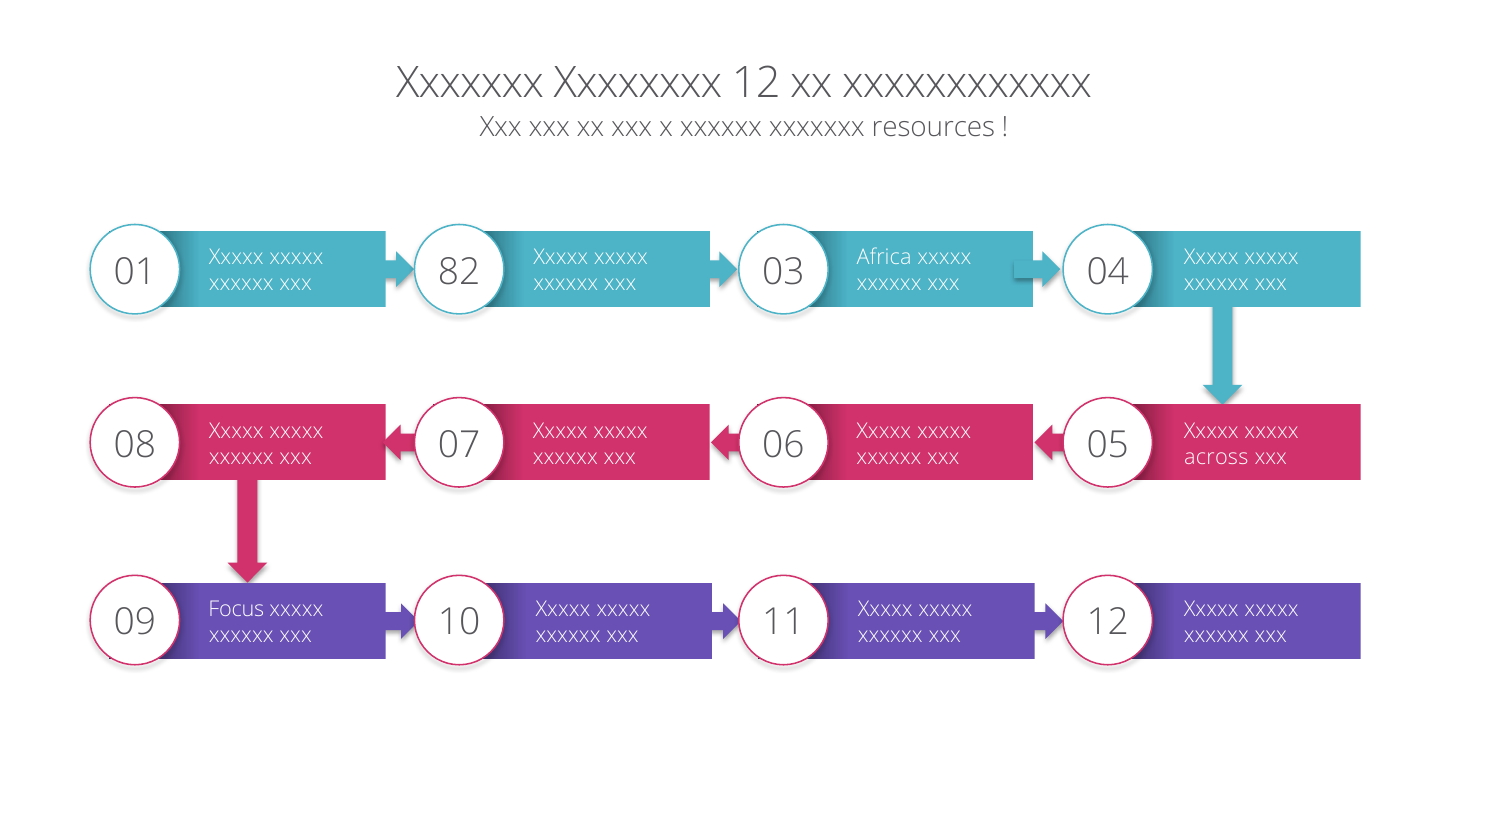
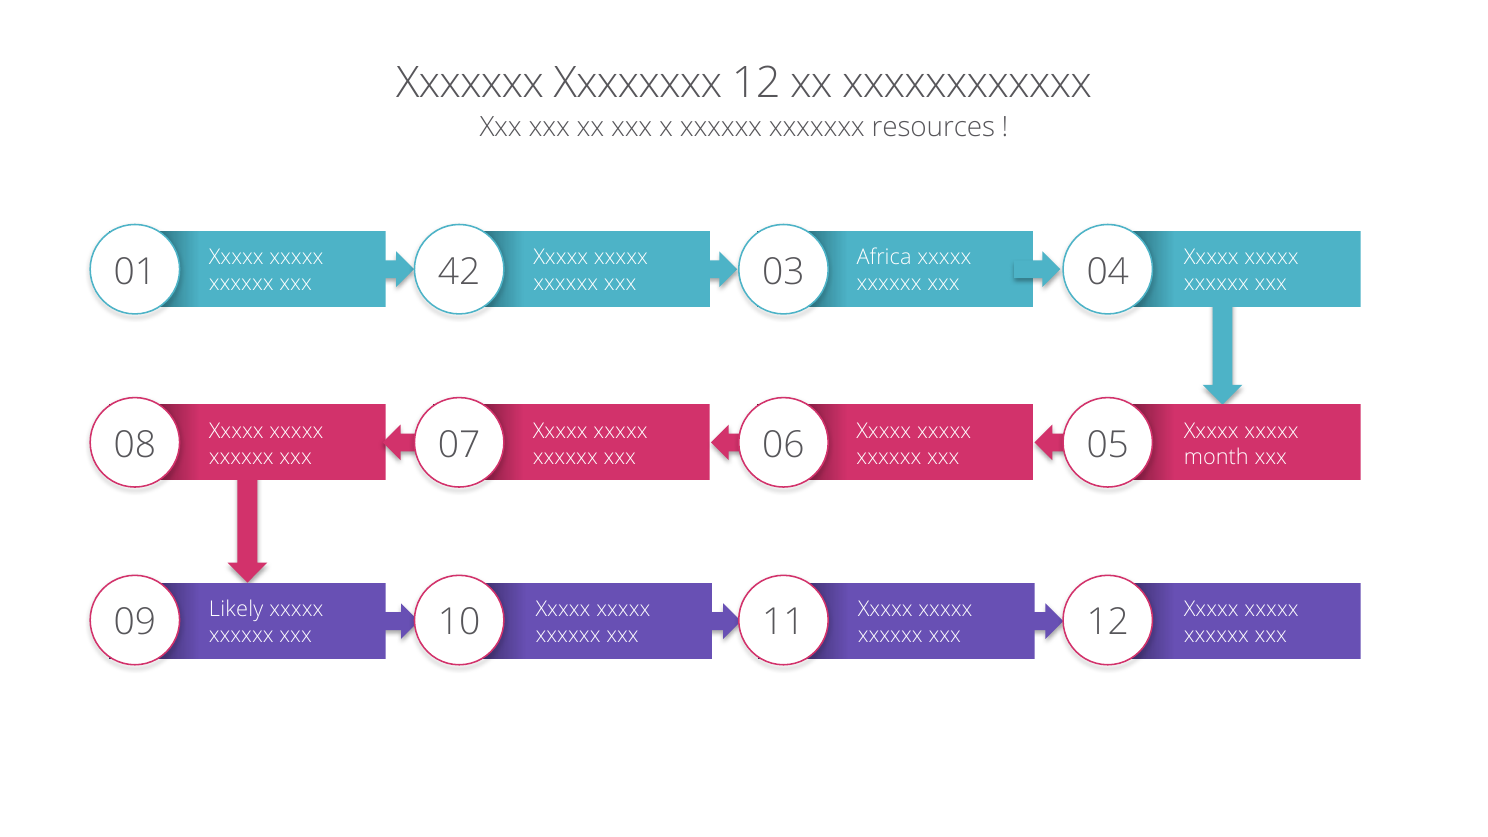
82: 82 -> 42
across: across -> month
Focus: Focus -> Likely
